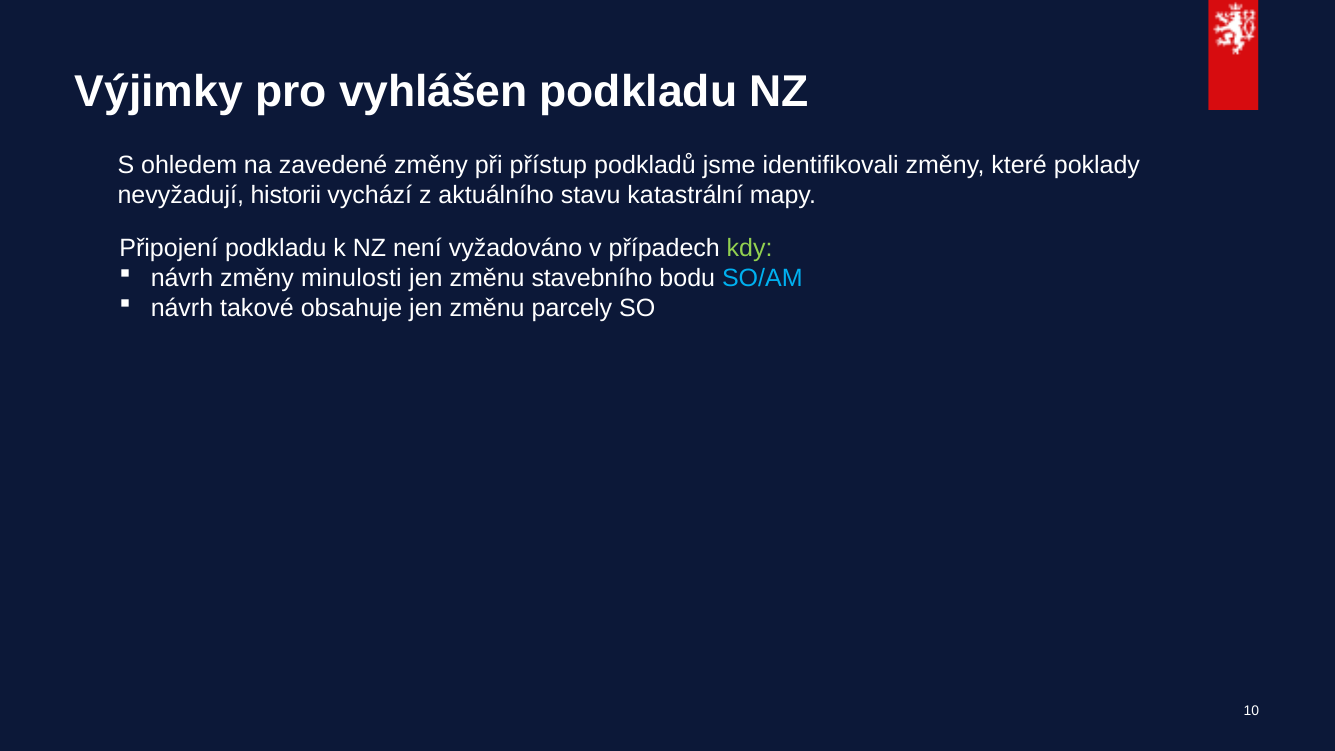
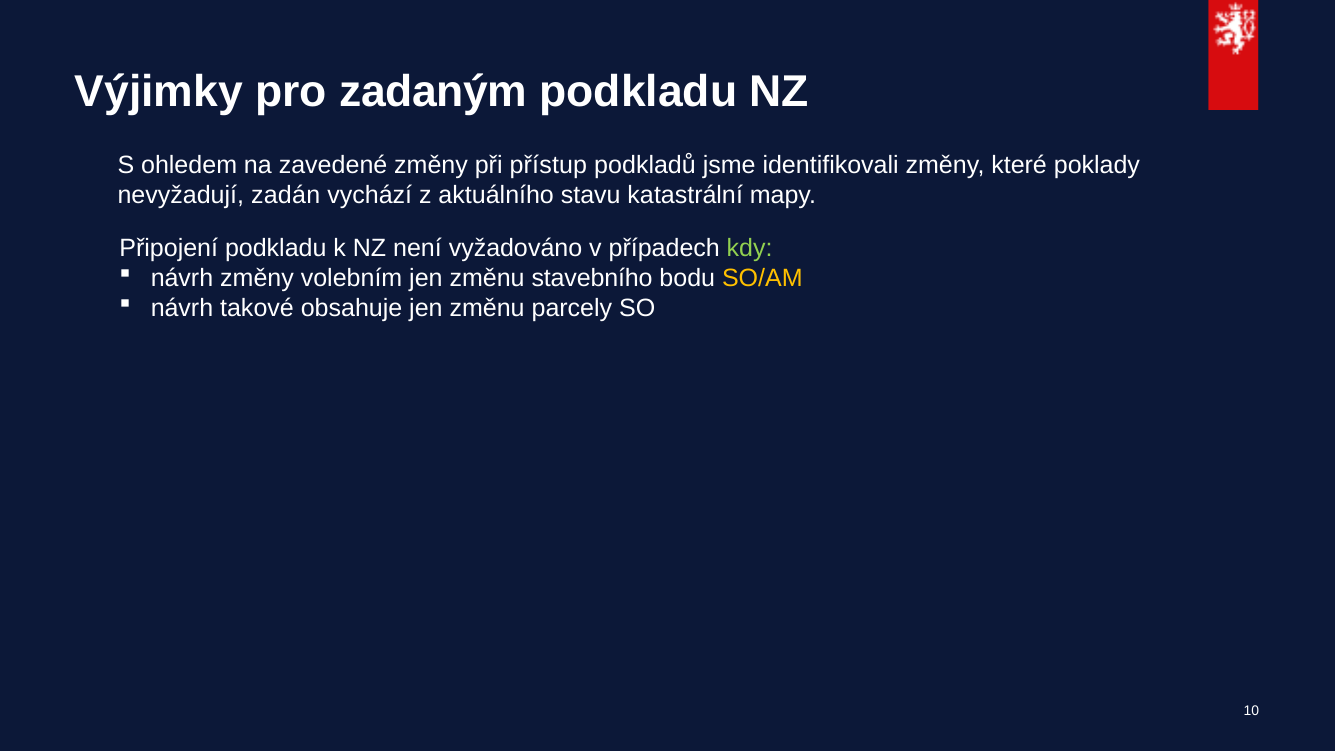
vyhlášen: vyhlášen -> zadaným
historii: historii -> zadán
minulosti: minulosti -> volebním
SO/AM colour: light blue -> yellow
